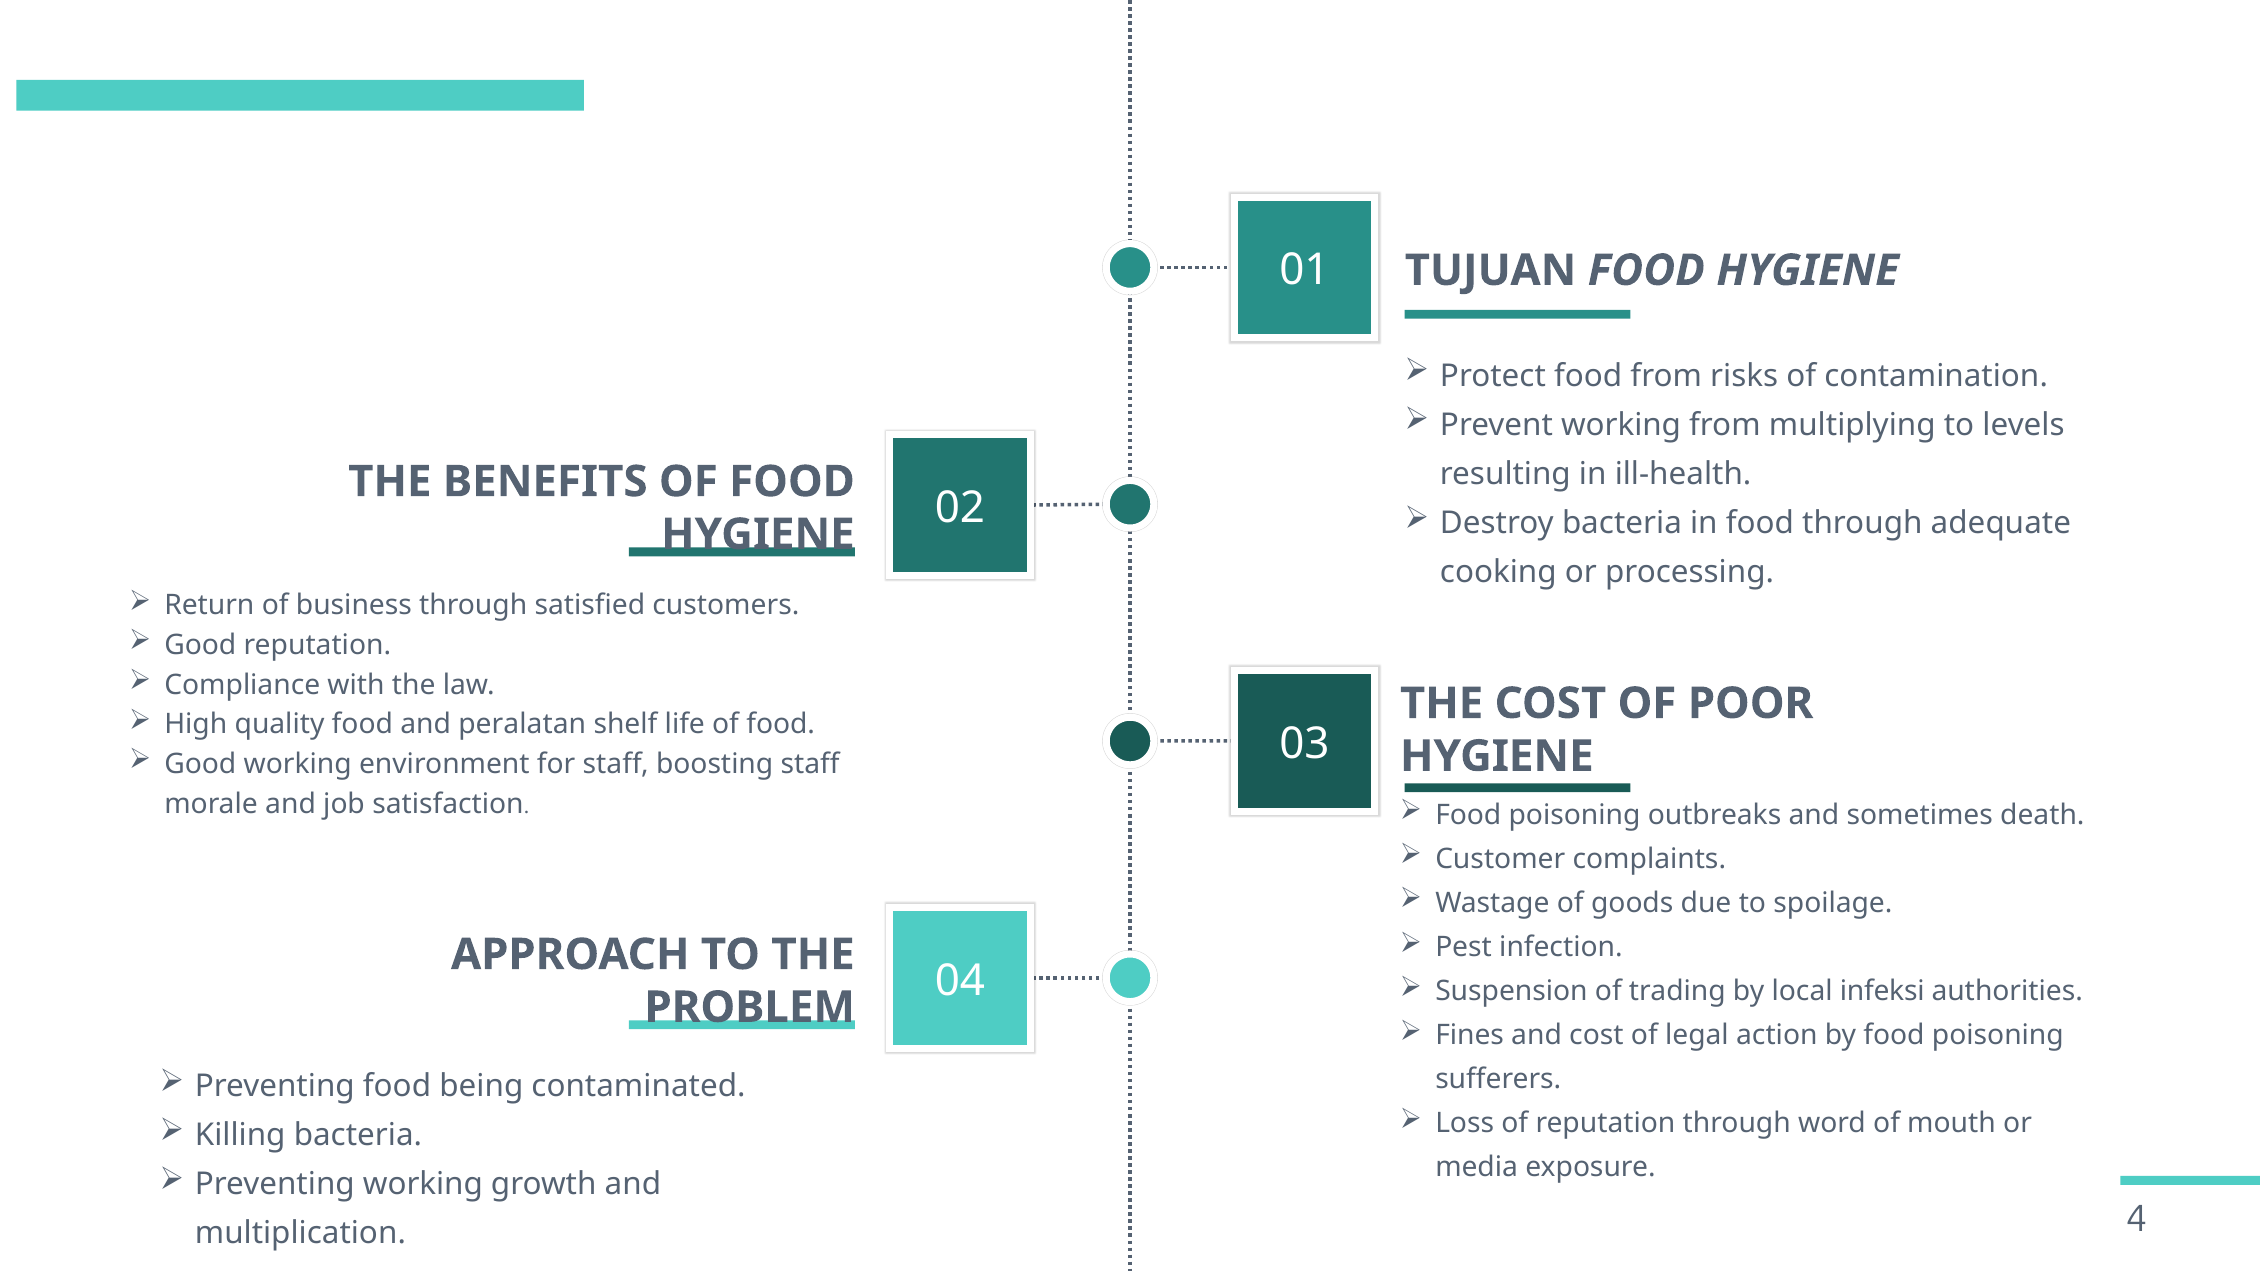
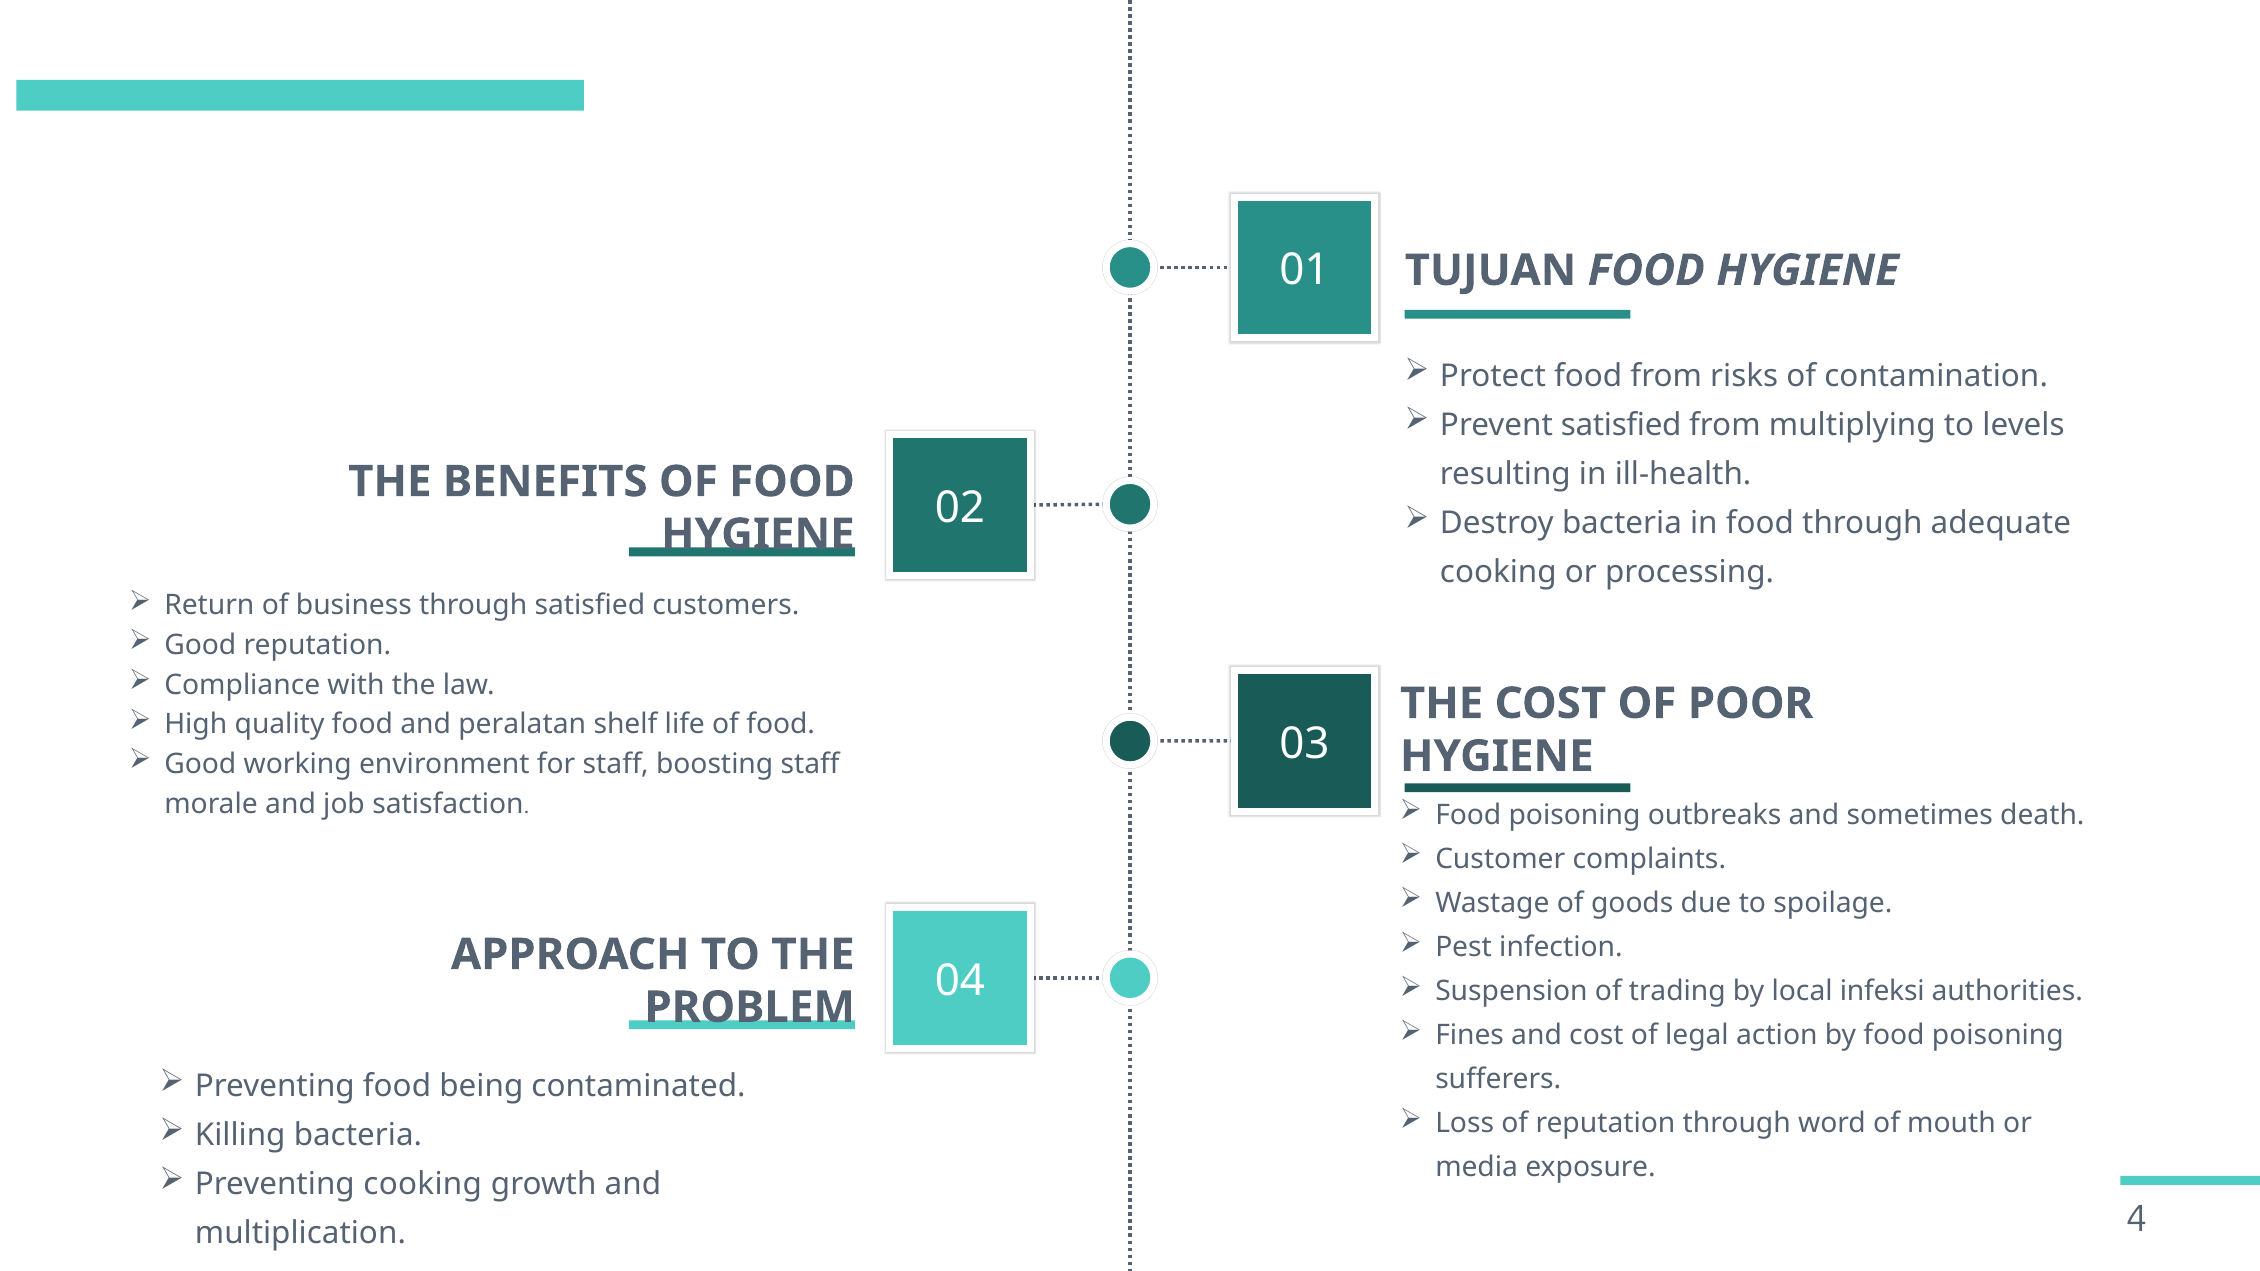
Prevent working: working -> satisfied
Preventing working: working -> cooking
